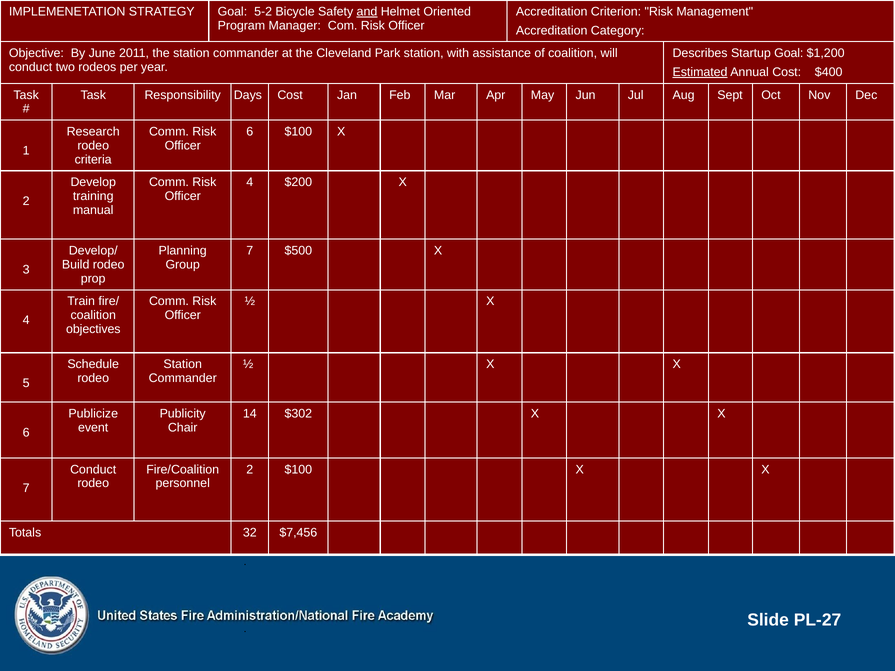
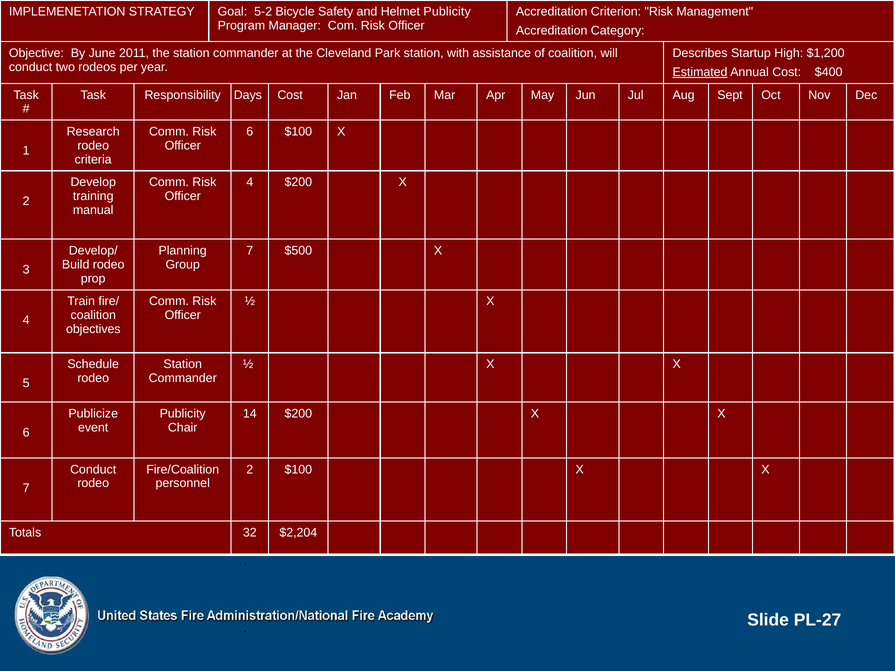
and underline: present -> none
Helmet Oriented: Oriented -> Publicity
Startup Goal: Goal -> High
14 $302: $302 -> $200
$7,456: $7,456 -> $2,204
